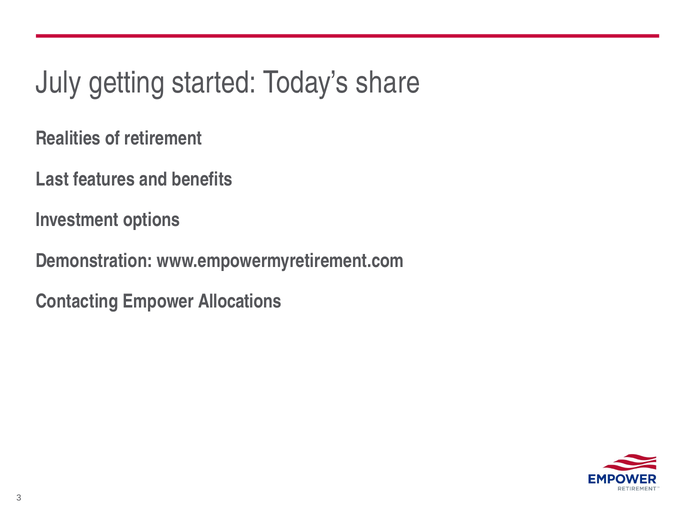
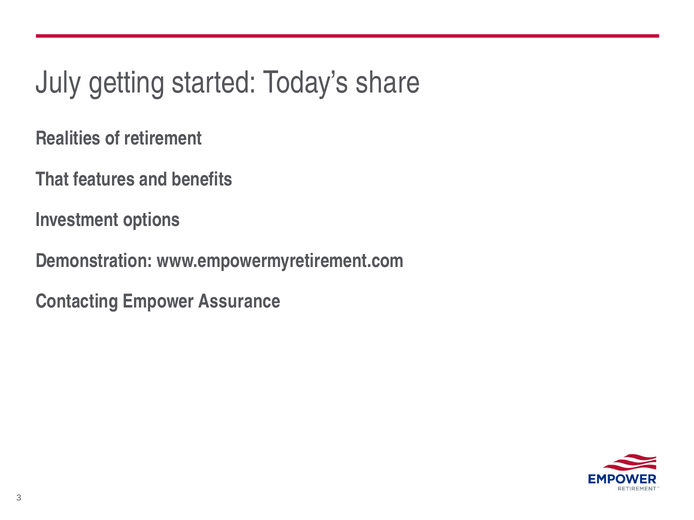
Last: Last -> That
Allocations: Allocations -> Assurance
